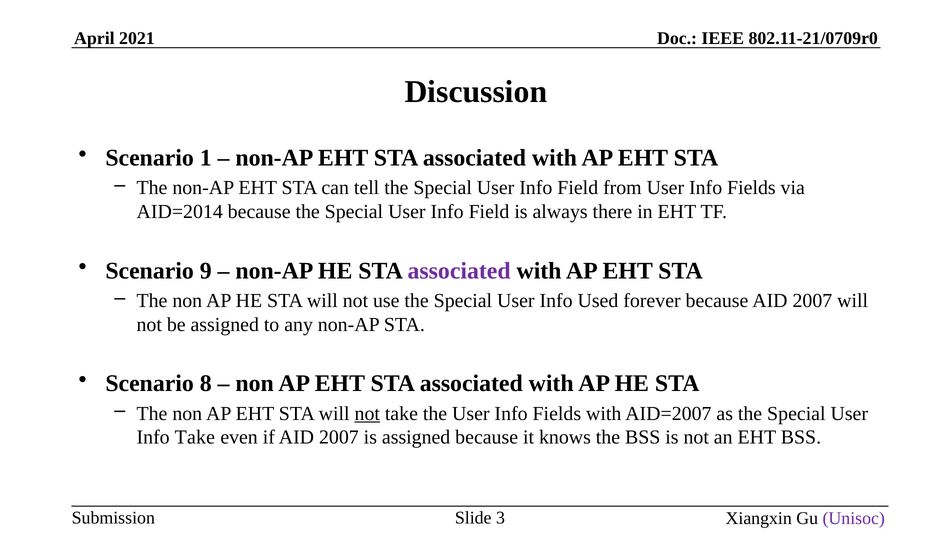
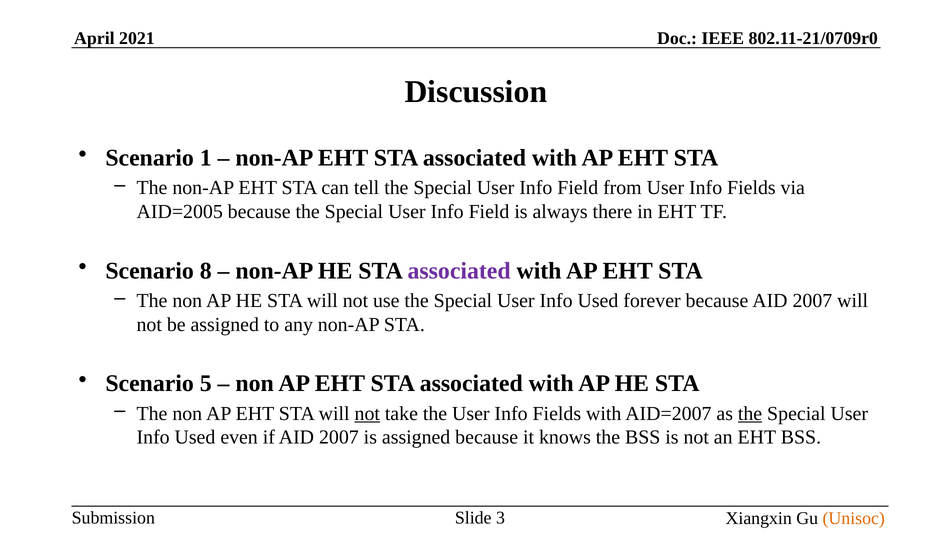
AID=2014: AID=2014 -> AID=2005
9: 9 -> 8
8: 8 -> 5
the at (750, 413) underline: none -> present
Take at (195, 437): Take -> Used
Unisoc colour: purple -> orange
